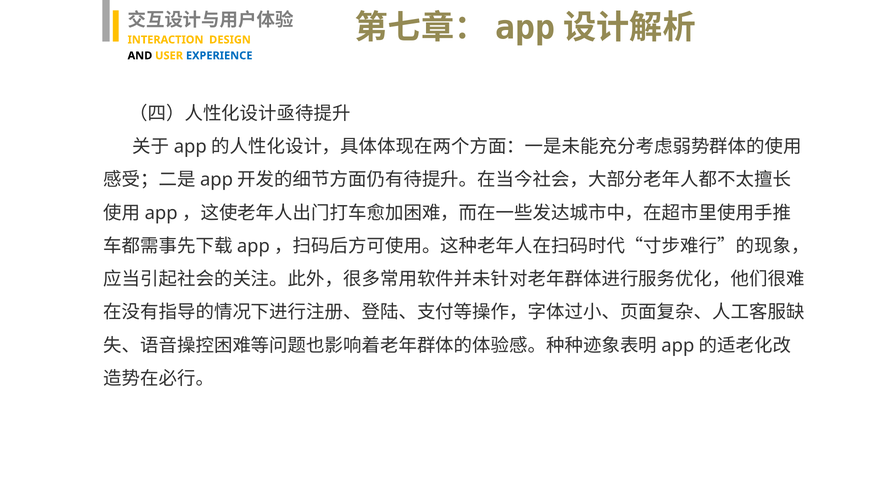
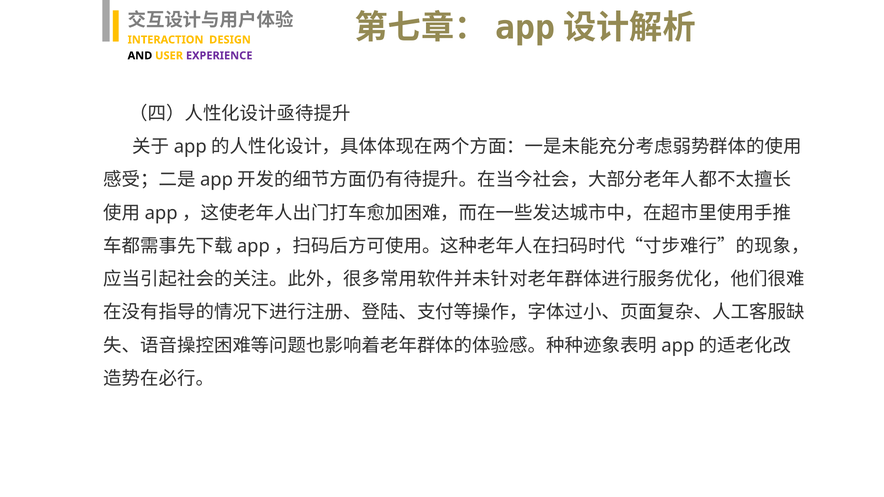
EXPERIENCE colour: blue -> purple
